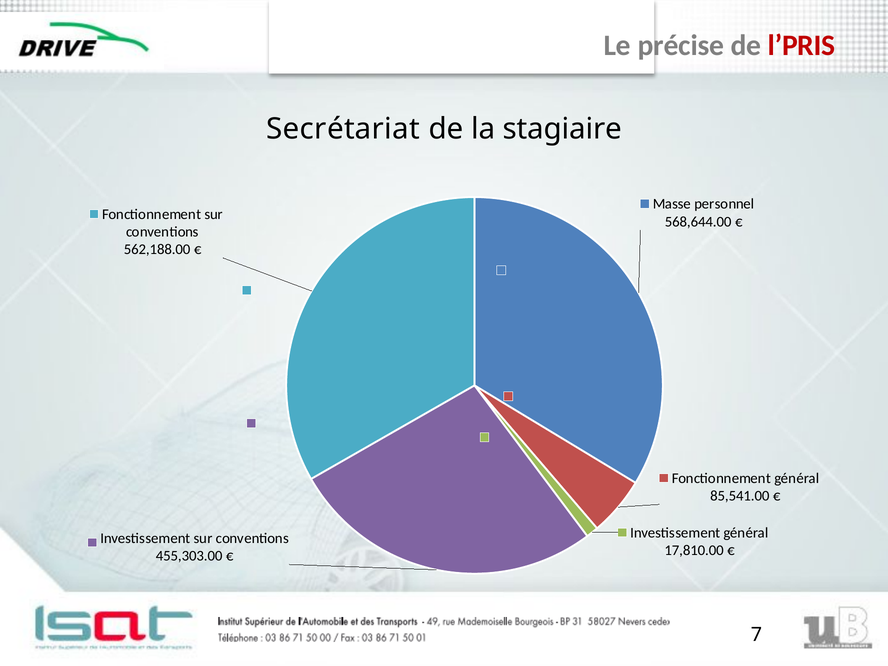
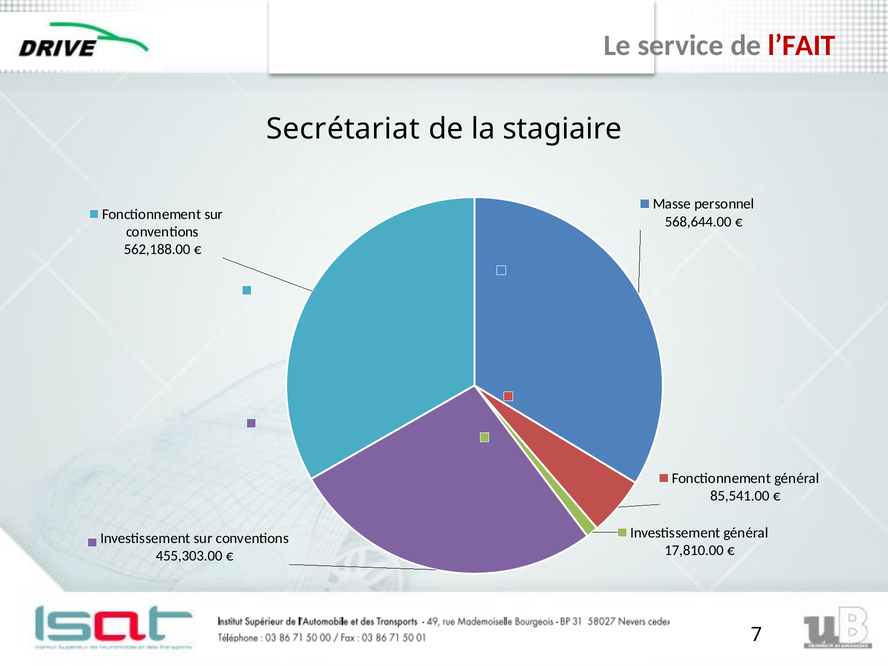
précise: précise -> service
l’PRIS: l’PRIS -> l’FAIT
